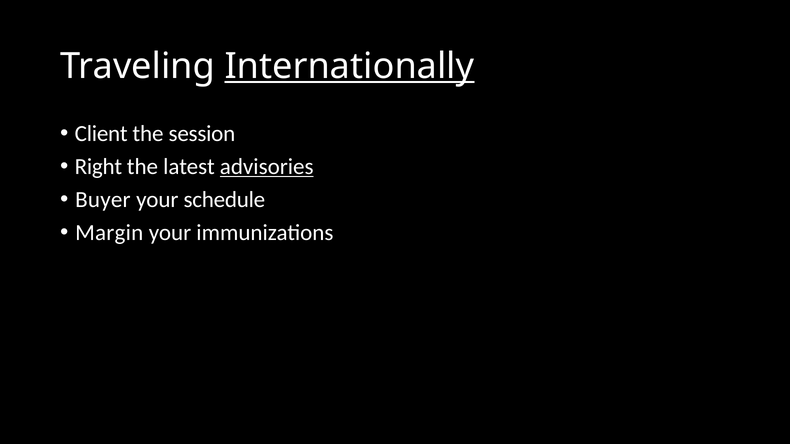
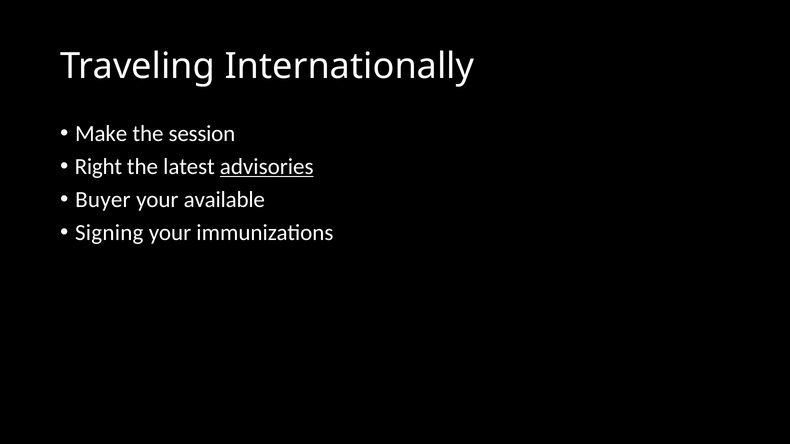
Internationally underline: present -> none
Client: Client -> Make
schedule: schedule -> available
Margin: Margin -> Signing
